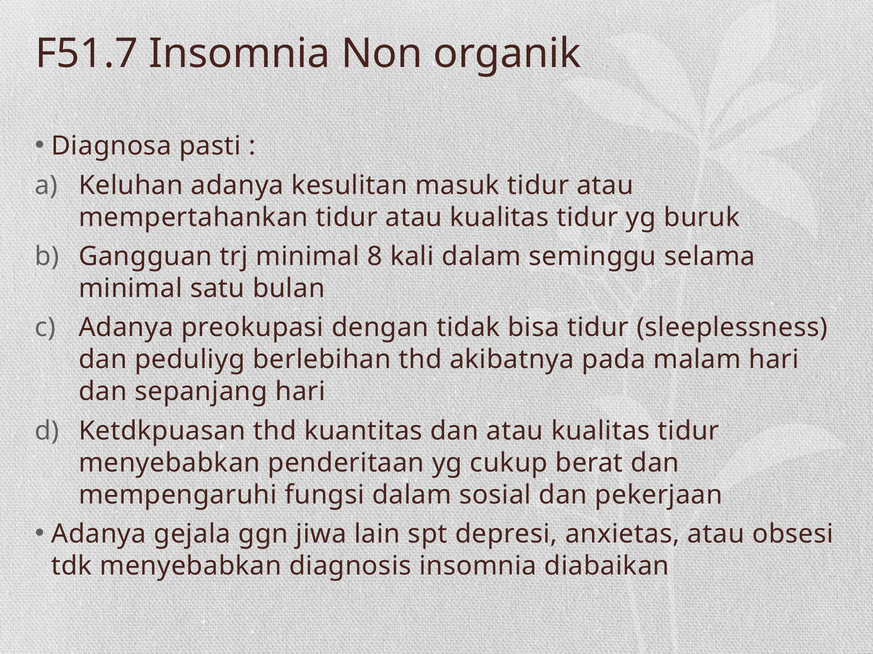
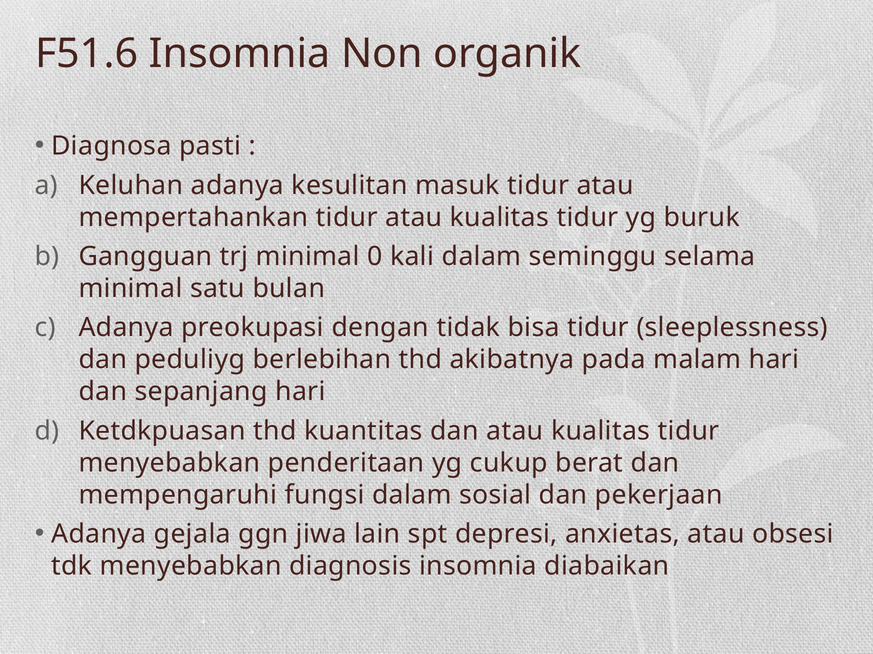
F51.7: F51.7 -> F51.6
8: 8 -> 0
